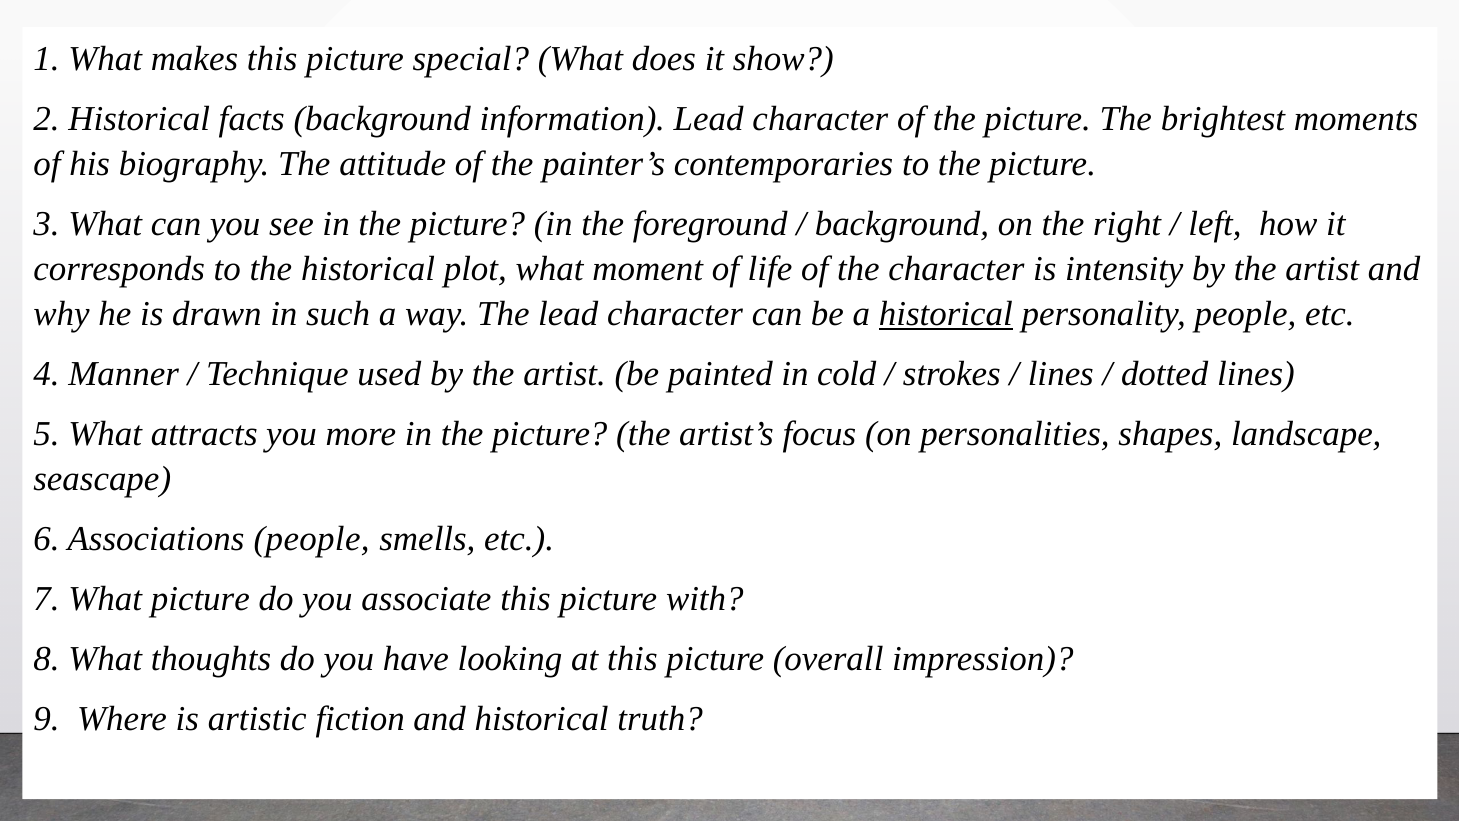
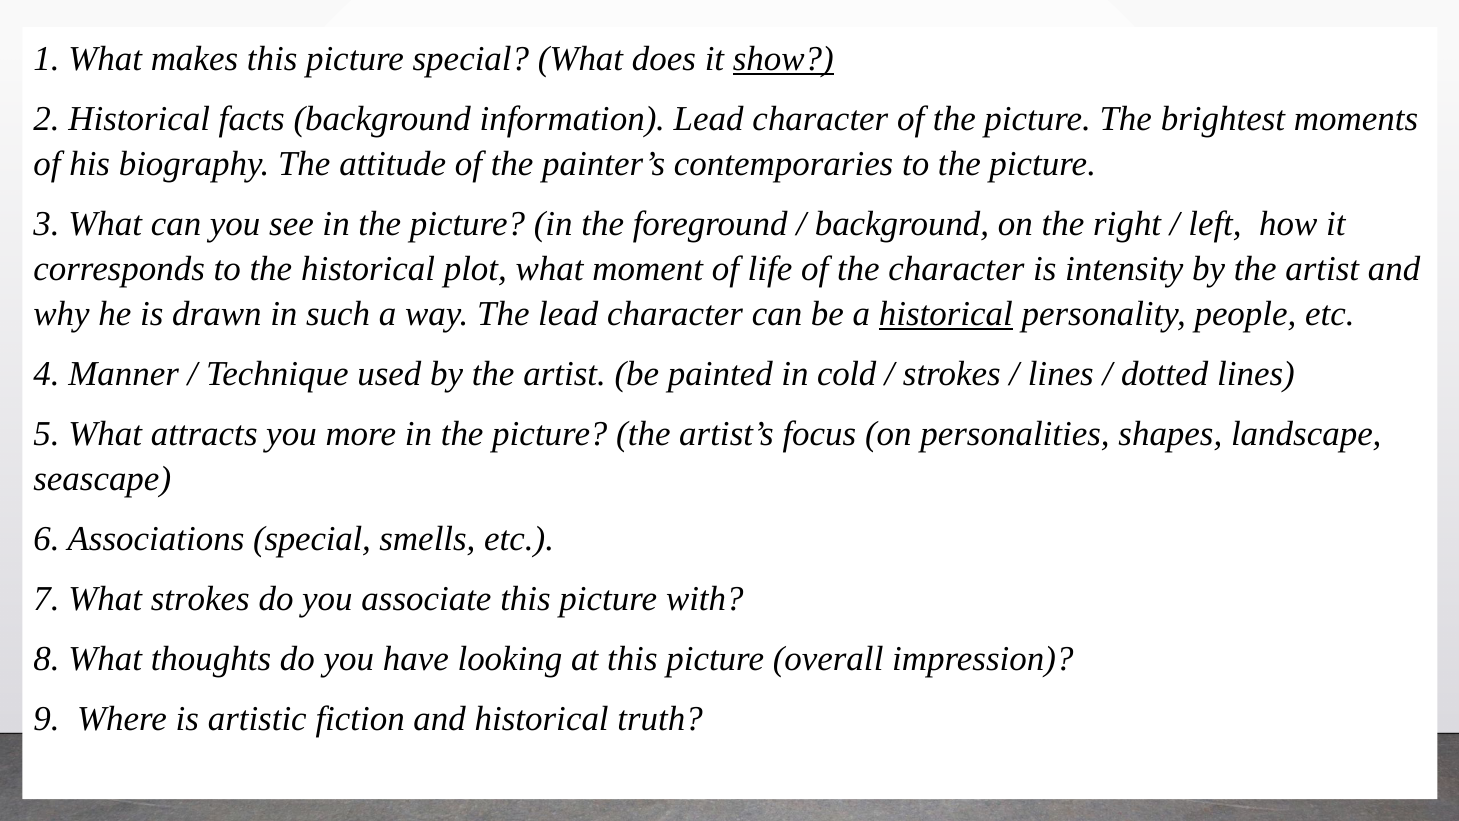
show underline: none -> present
Associations people: people -> special
What picture: picture -> strokes
